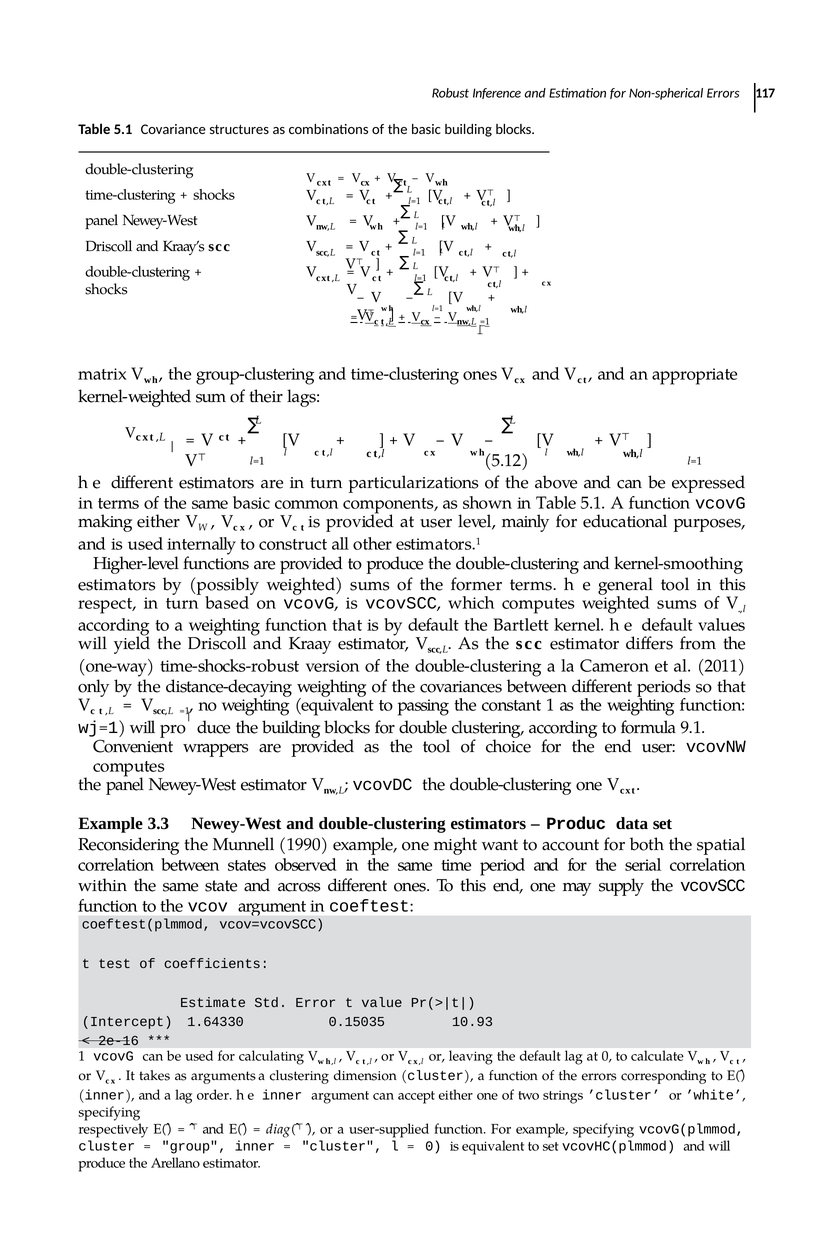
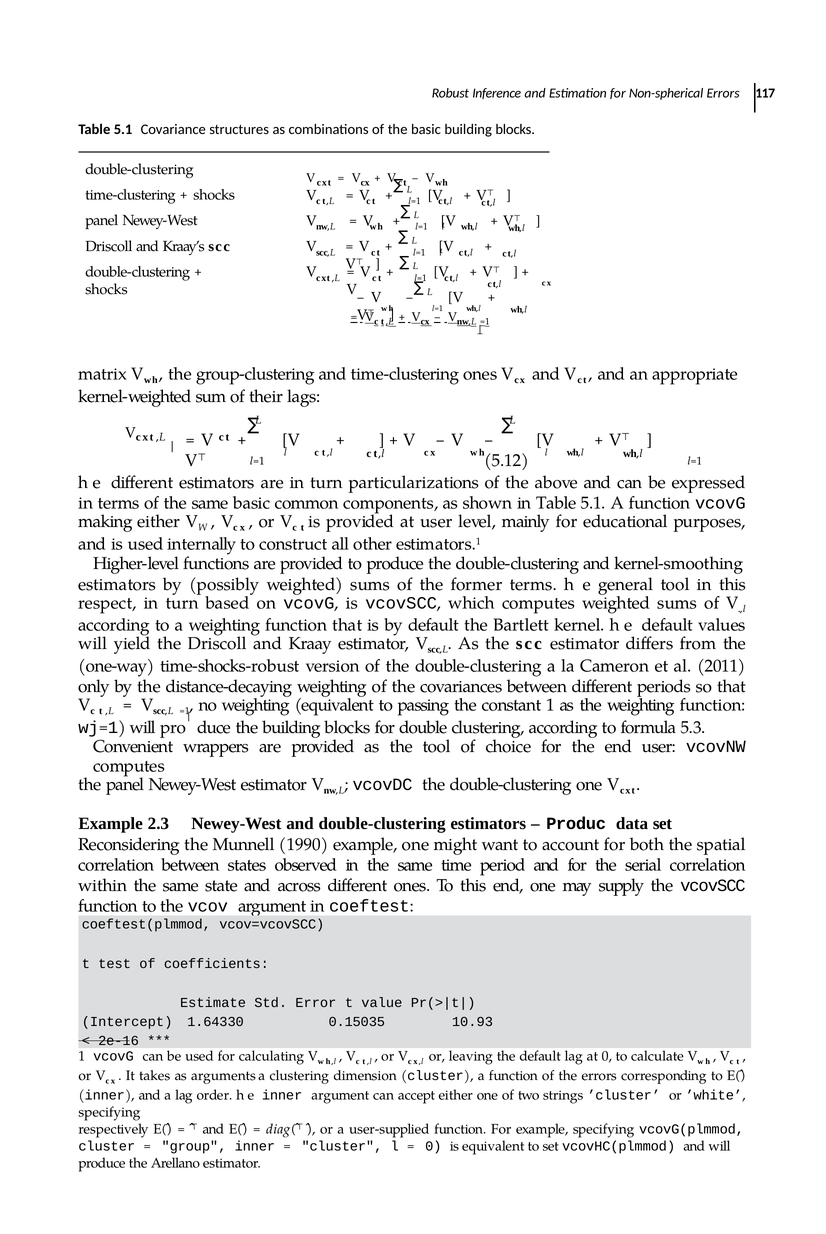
9.1: 9.1 -> 5.3
3.3: 3.3 -> 2.3
